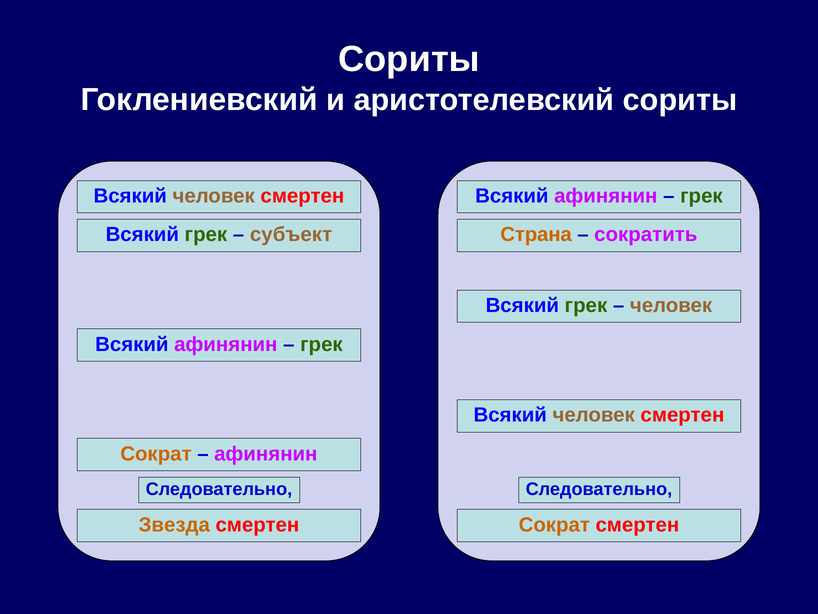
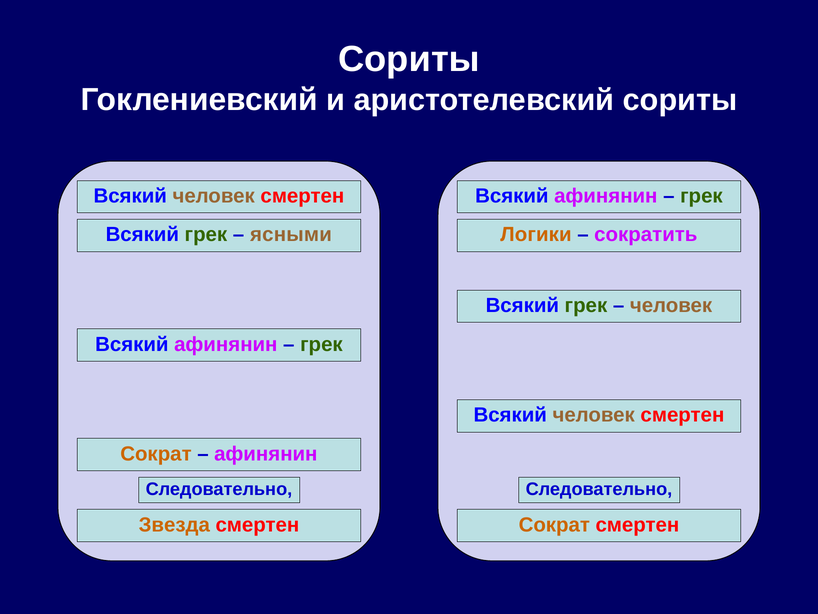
субъект: субъект -> ясными
Страна: Страна -> Логики
